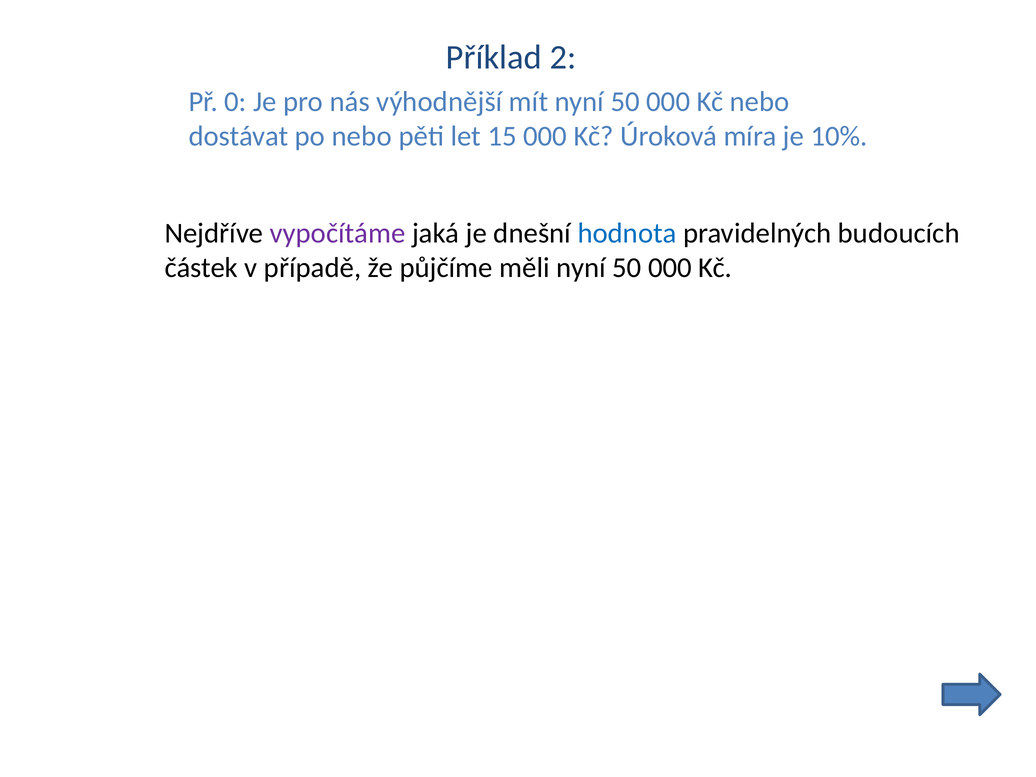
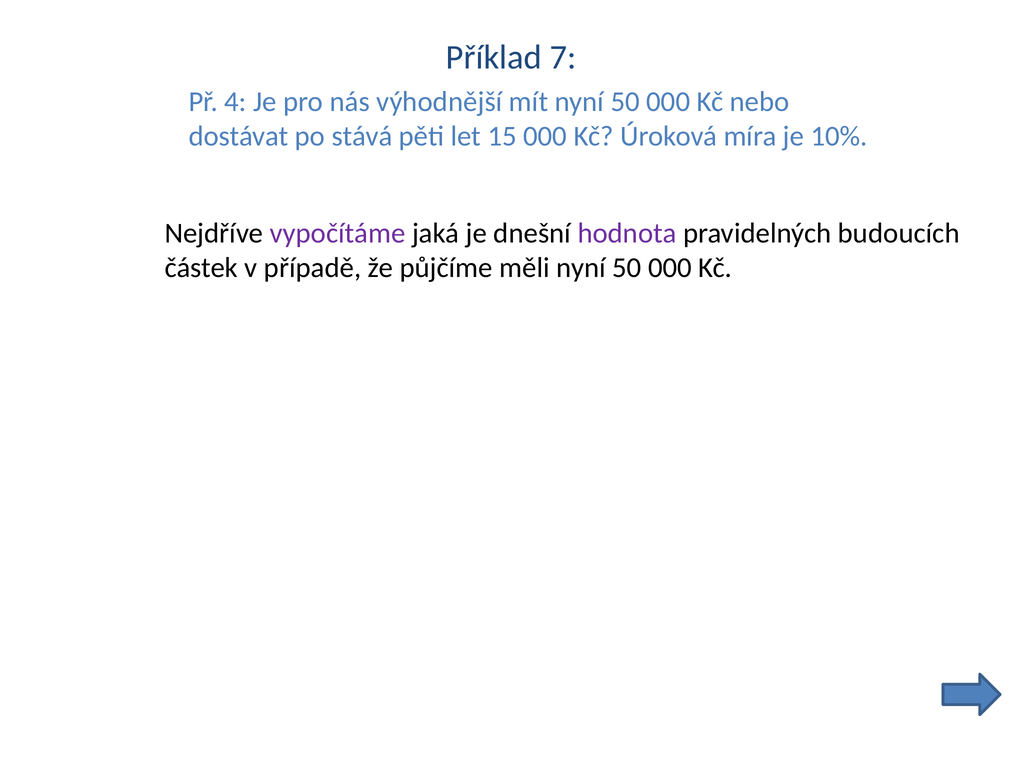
2: 2 -> 7
0: 0 -> 4
po nebo: nebo -> stává
hodnota colour: blue -> purple
